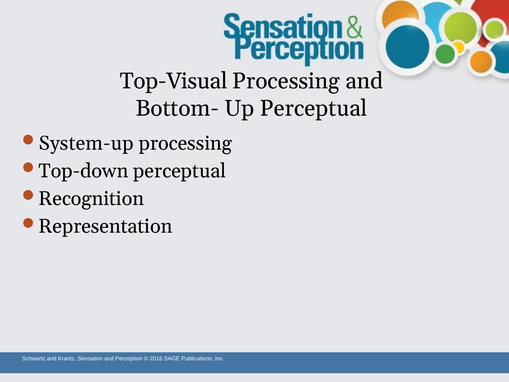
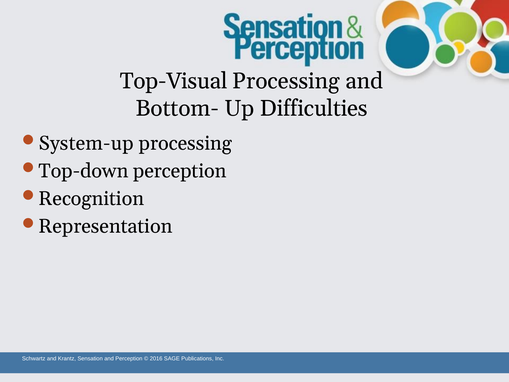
Up Perceptual: Perceptual -> Difficulties
Top-down perceptual: perceptual -> perception
